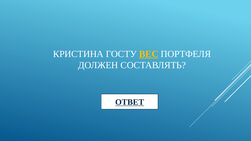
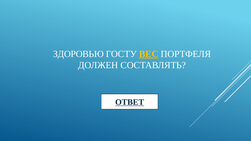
КРИСТИНА: КРИСТИНА -> ЗДОРОВЬЮ
